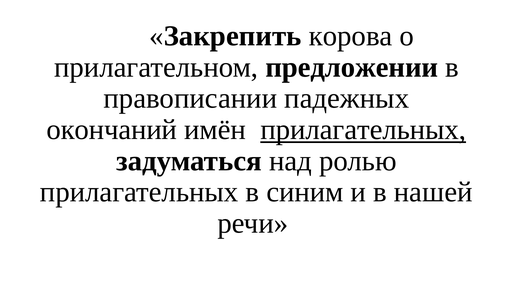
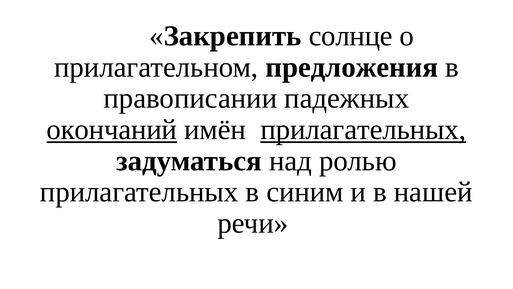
корова: корова -> солнце
предложении: предложении -> предложения
окончаний underline: none -> present
